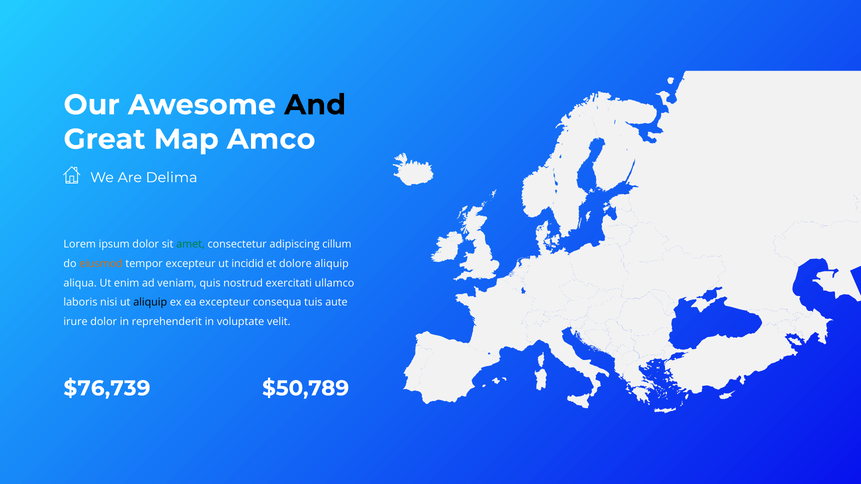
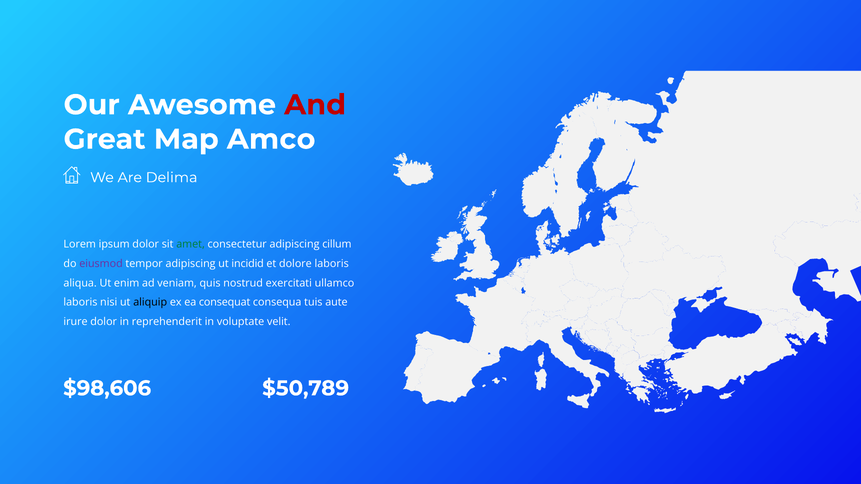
And colour: black -> red
eiusmod colour: orange -> purple
tempor excepteur: excepteur -> adipiscing
dolore aliquip: aliquip -> laboris
ea excepteur: excepteur -> consequat
$76,739: $76,739 -> $98,606
